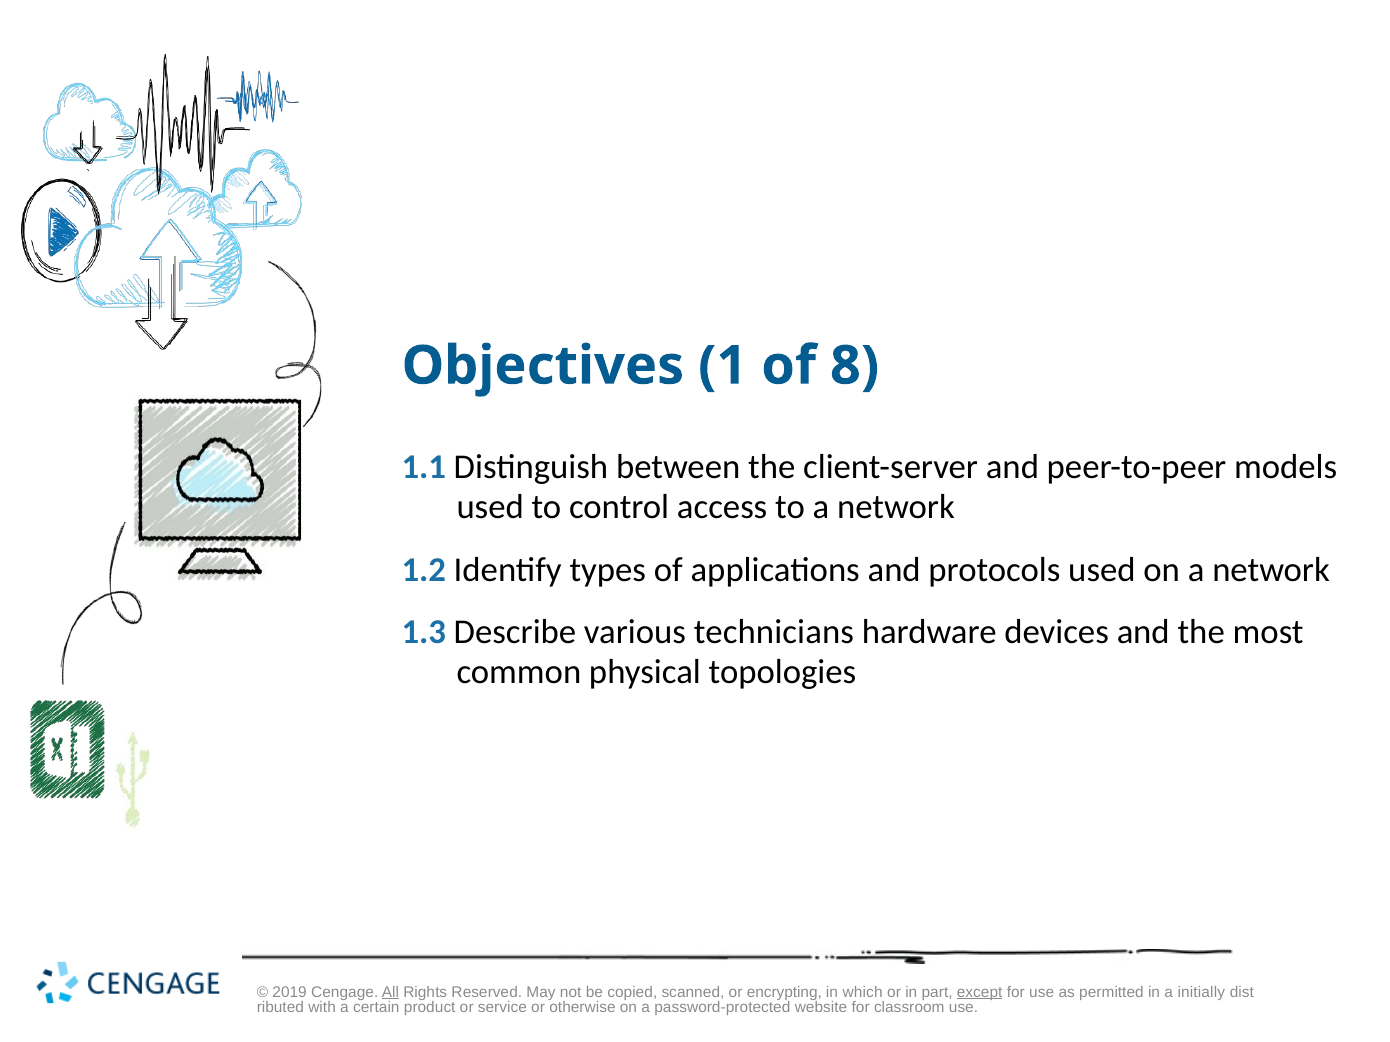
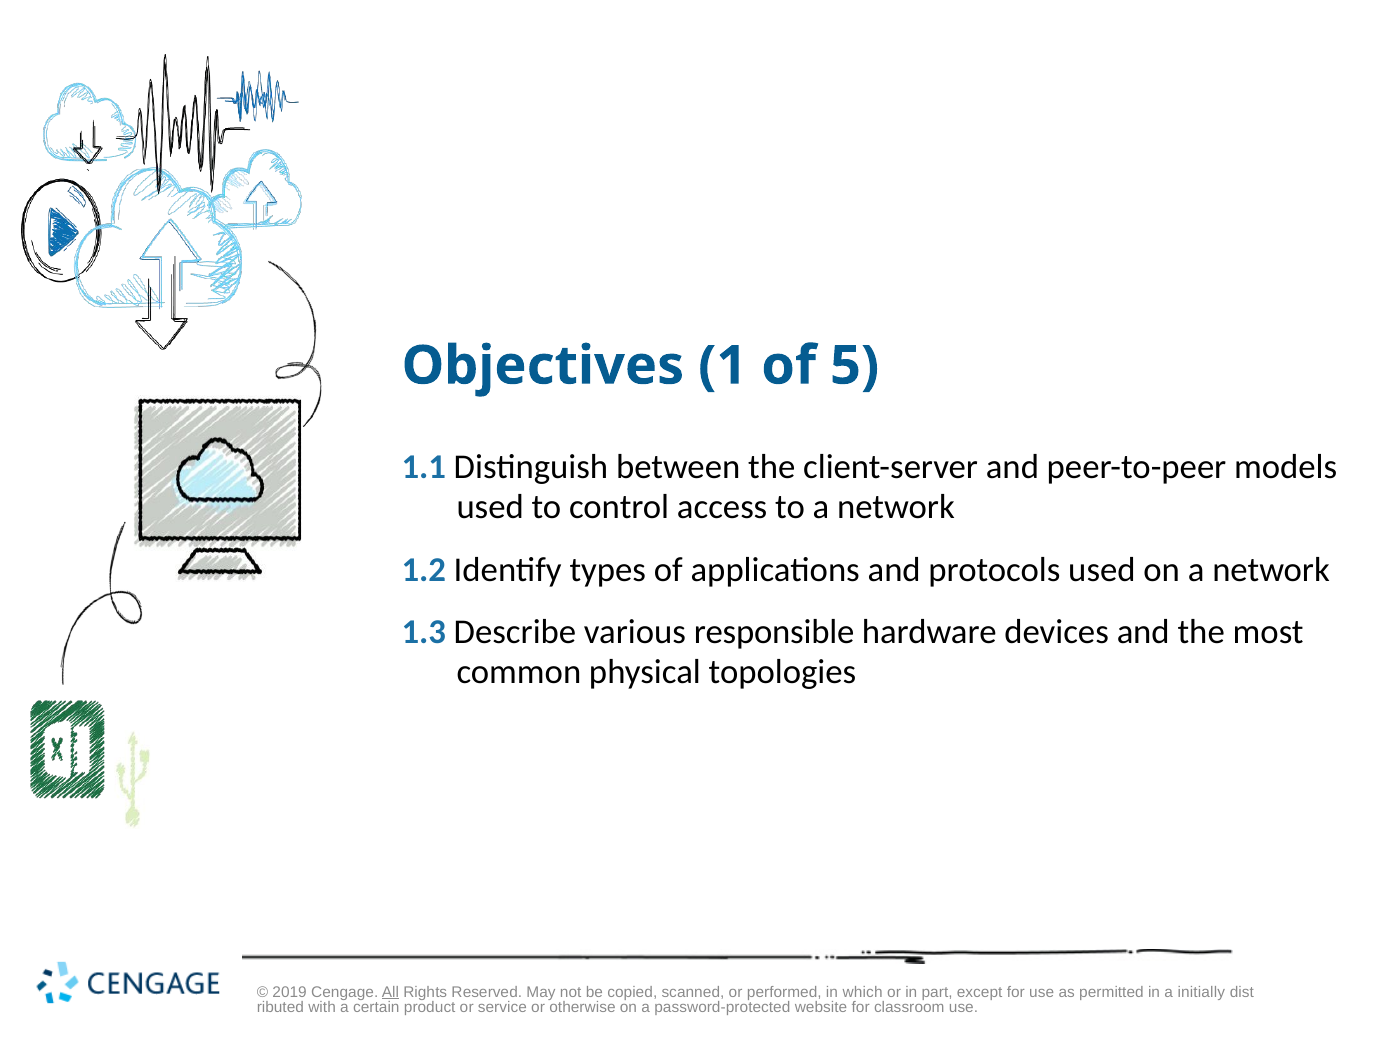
8: 8 -> 5
technicians: technicians -> responsible
encrypting: encrypting -> performed
except underline: present -> none
